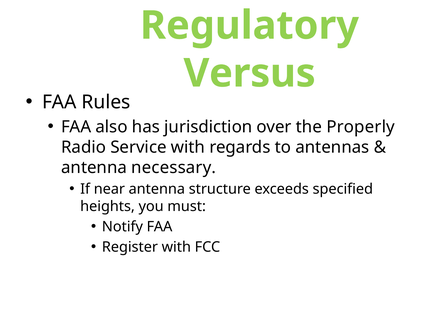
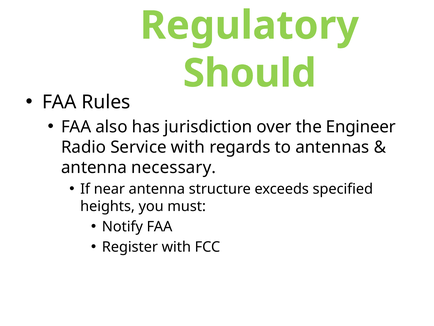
Versus: Versus -> Should
Properly: Properly -> Engineer
